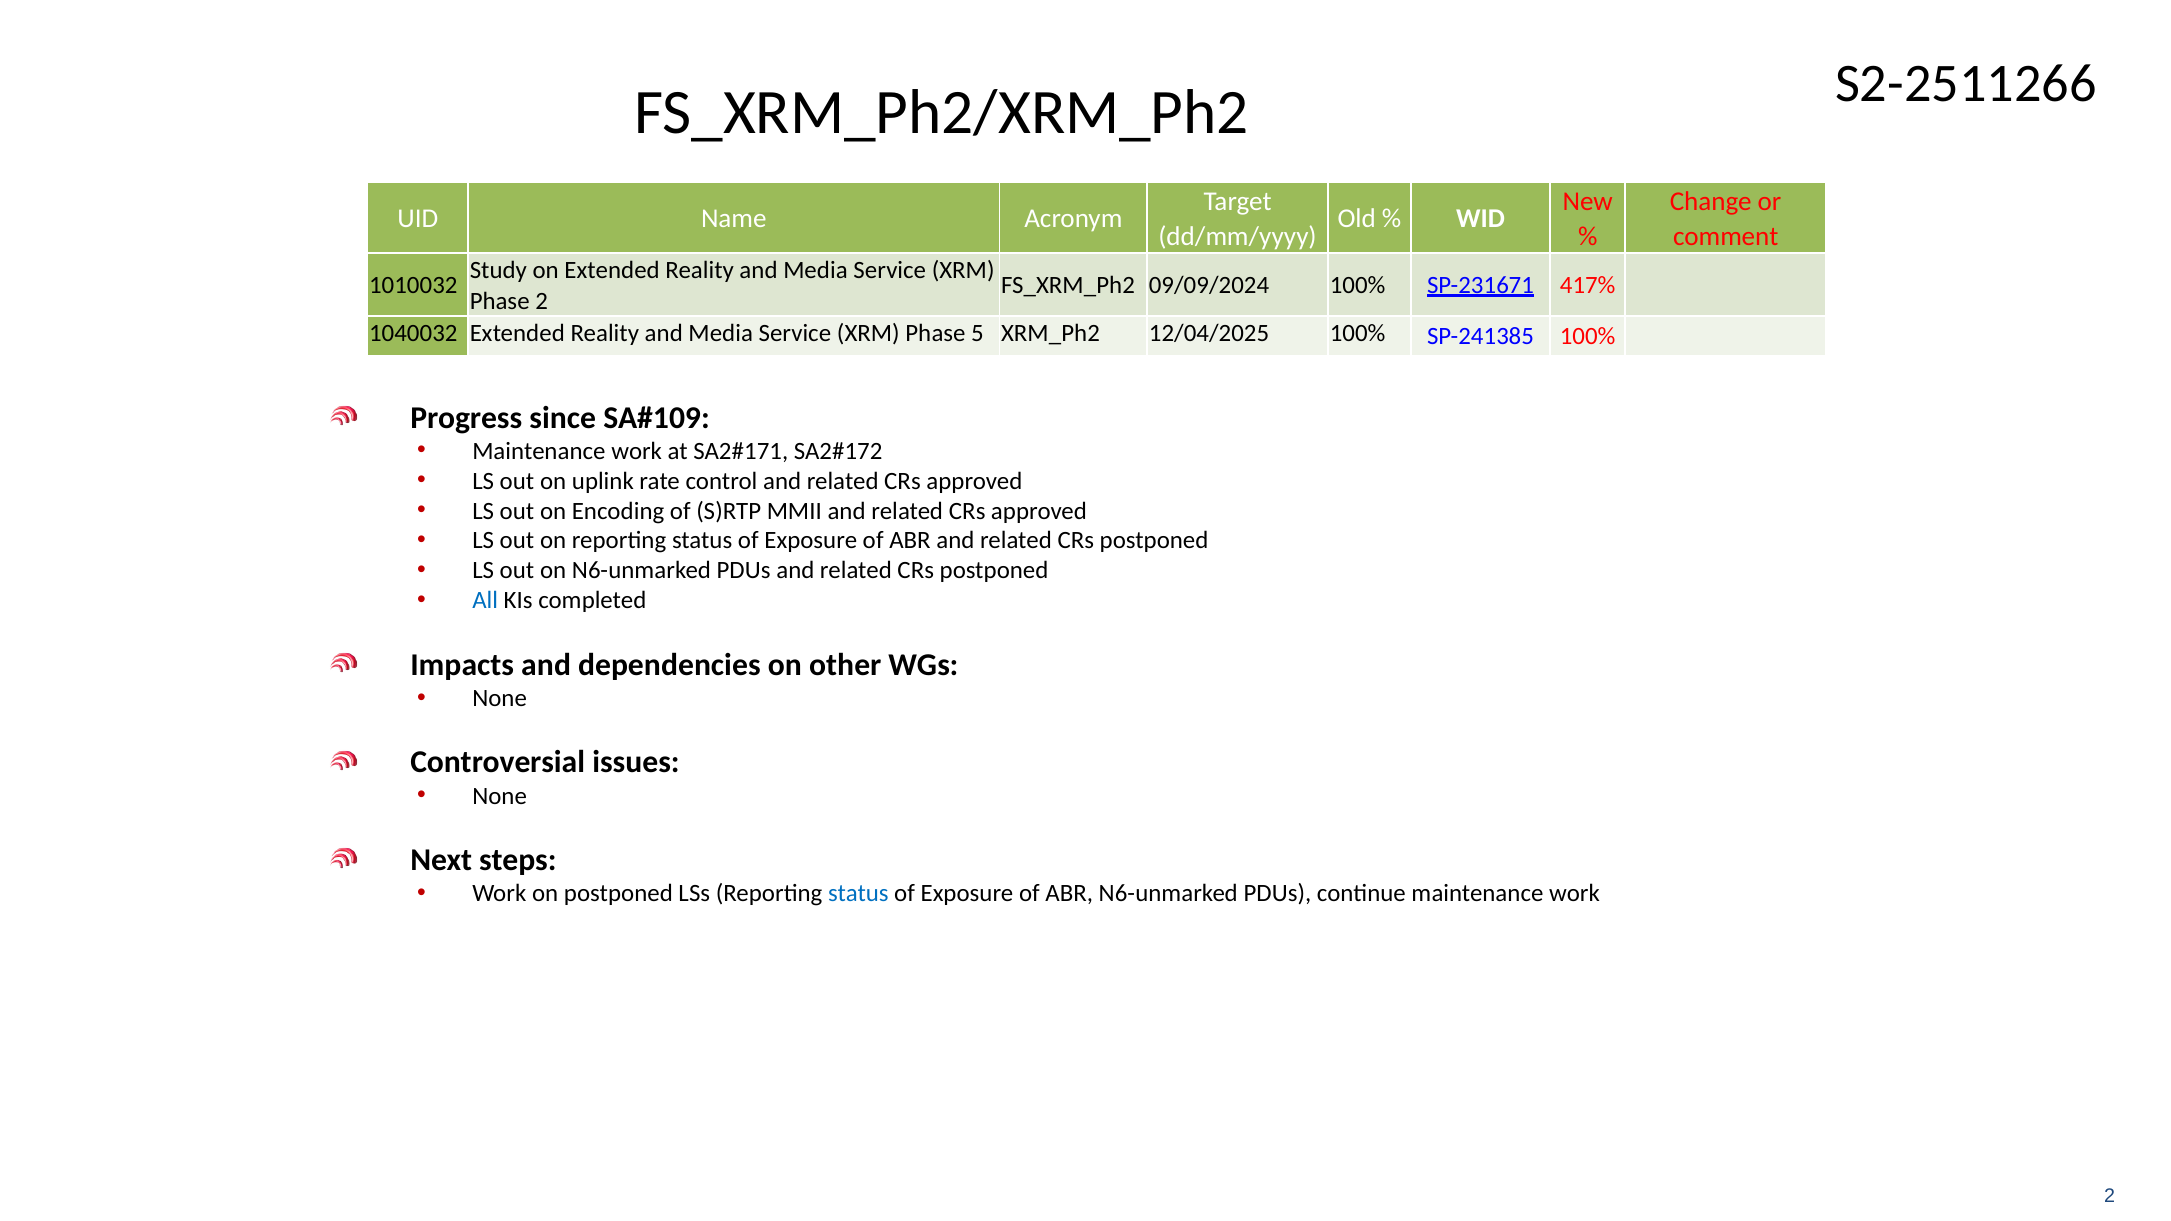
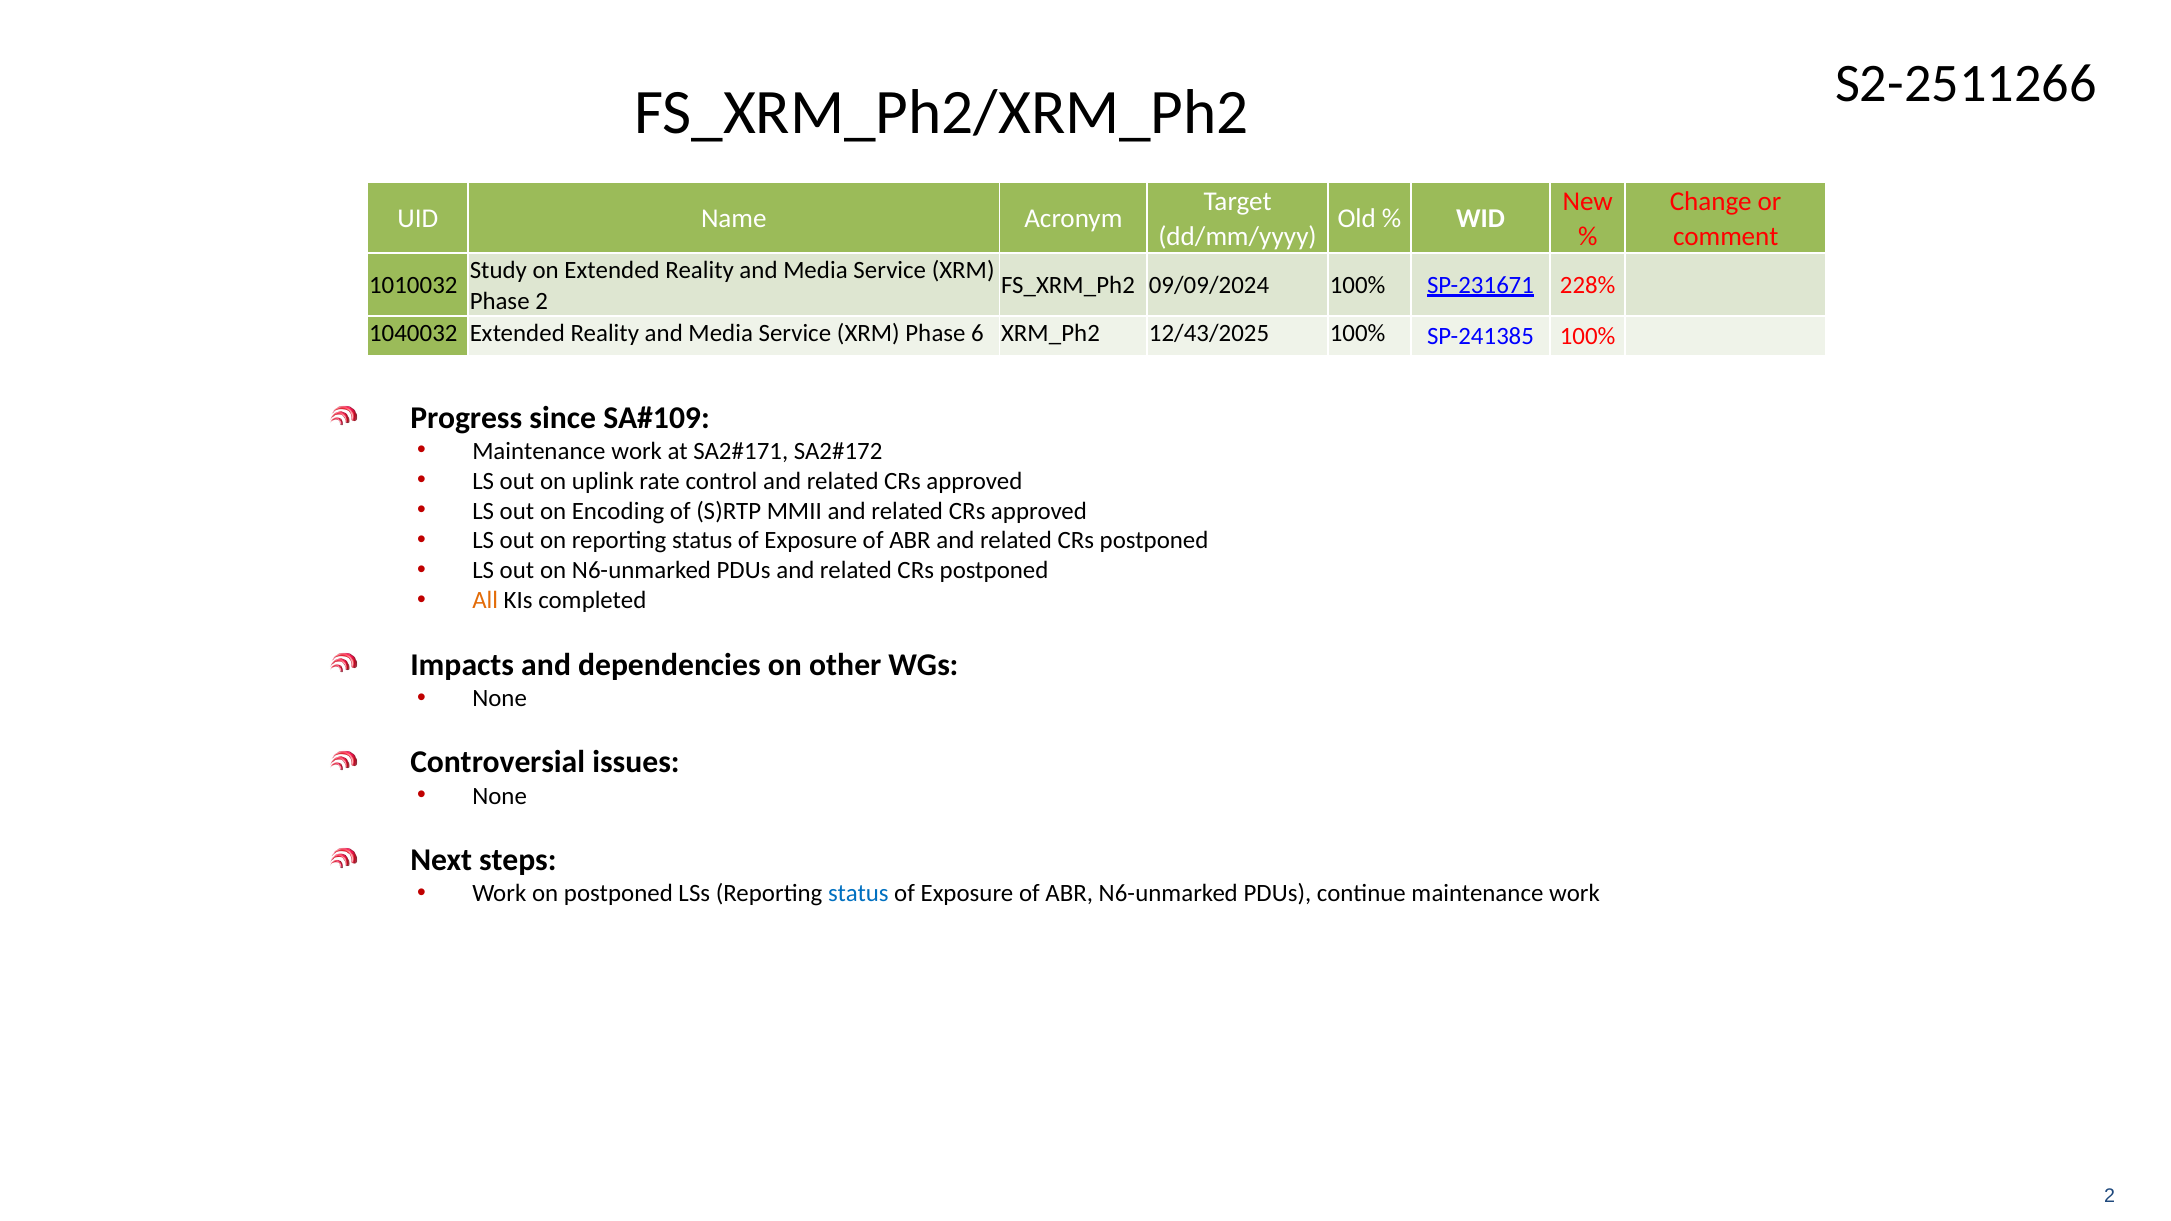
417%: 417% -> 228%
5: 5 -> 6
12/04/2025: 12/04/2025 -> 12/43/2025
All colour: blue -> orange
